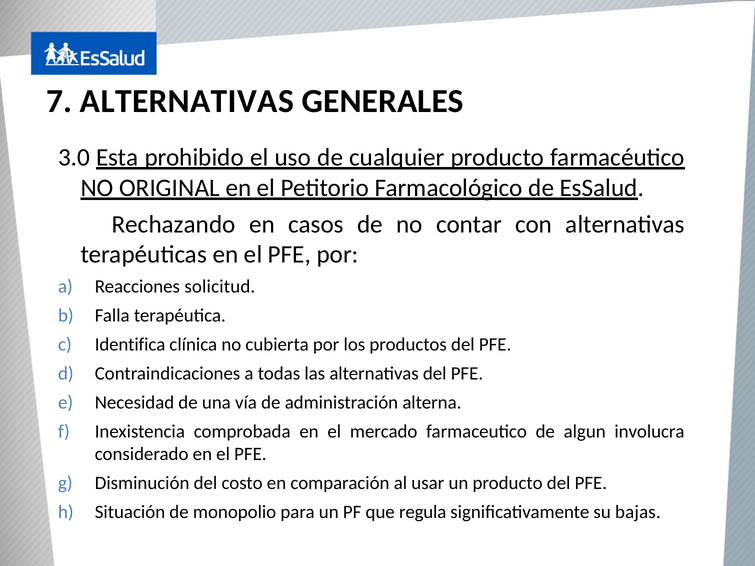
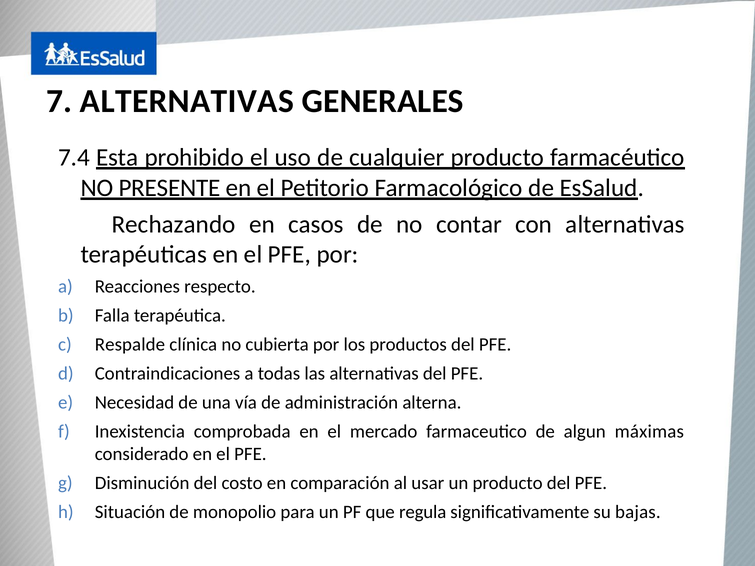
3.0: 3.0 -> 7.4
ORIGINAL: ORIGINAL -> PRESENTE
solicitud: solicitud -> respecto
Identifica: Identifica -> Respalde
involucra: involucra -> máximas
